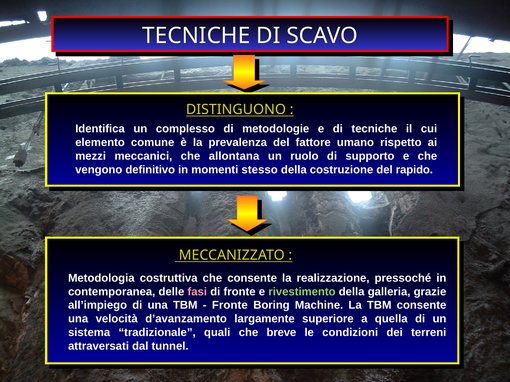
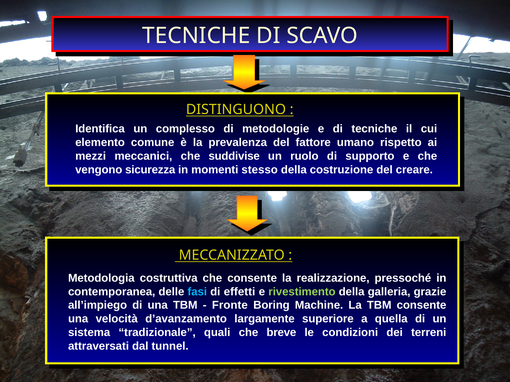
allontana: allontana -> suddivise
definitivo: definitivo -> sicurezza
rapido: rapido -> creare
fasi colour: pink -> light blue
di fronte: fronte -> effetti
